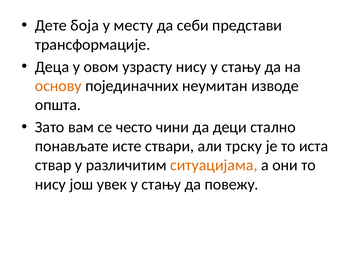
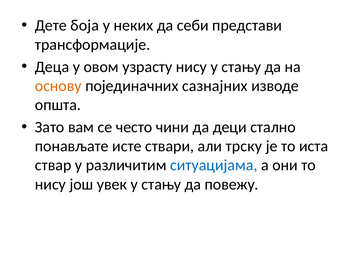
месту: месту -> неких
неумитан: неумитан -> сазнајних
ситуацијама colour: orange -> blue
